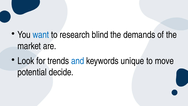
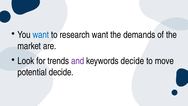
research blind: blind -> want
and colour: blue -> purple
keywords unique: unique -> decide
